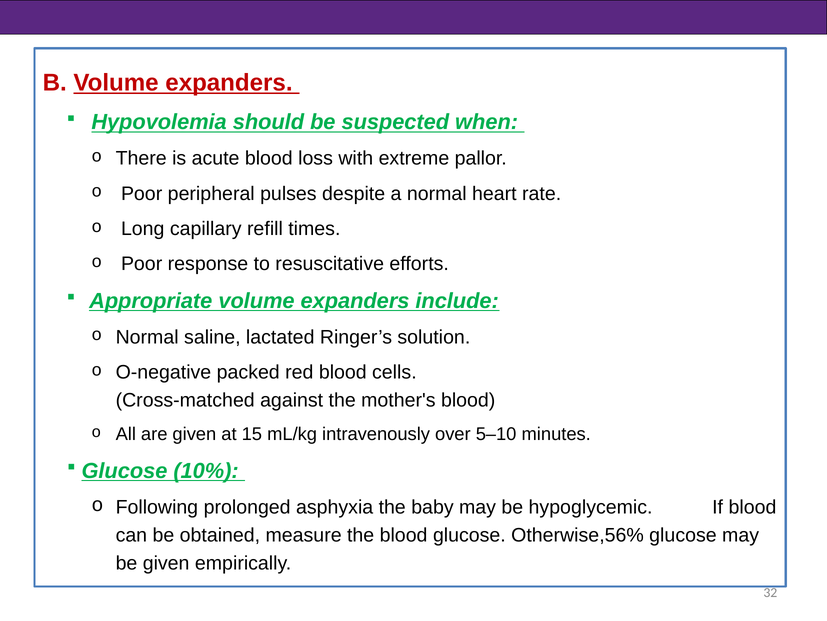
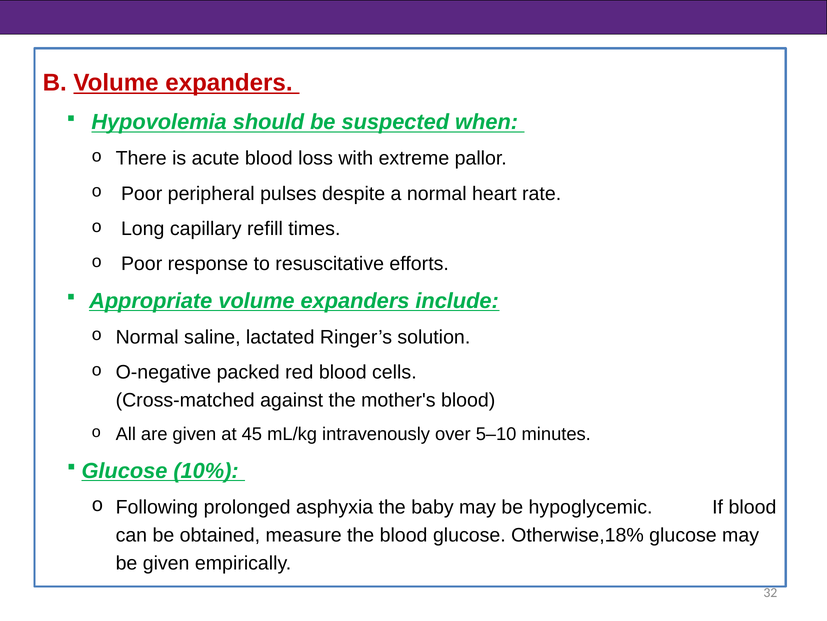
15: 15 -> 45
Otherwise,56%: Otherwise,56% -> Otherwise,18%
